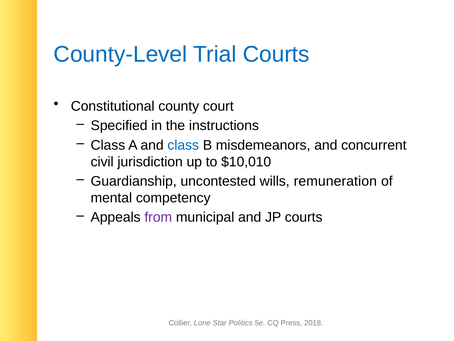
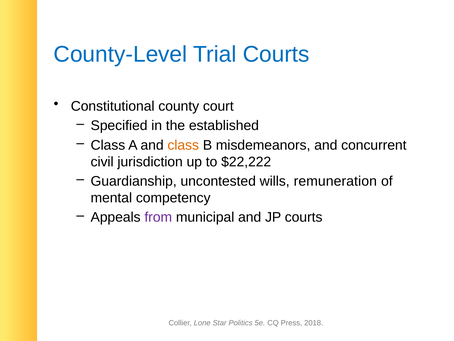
instructions: instructions -> established
class at (183, 145) colour: blue -> orange
$10,010: $10,010 -> $22,222
